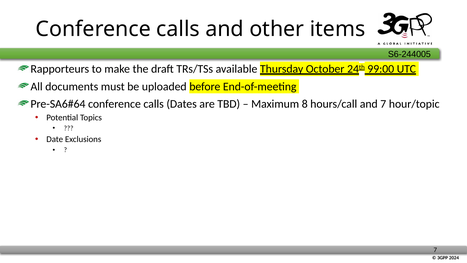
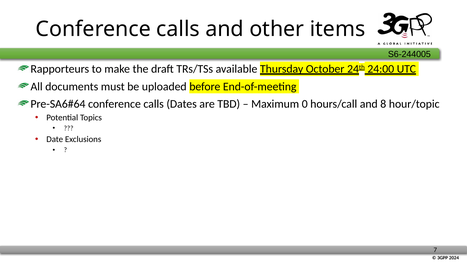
99:00: 99:00 -> 24:00
8: 8 -> 0
and 7: 7 -> 8
